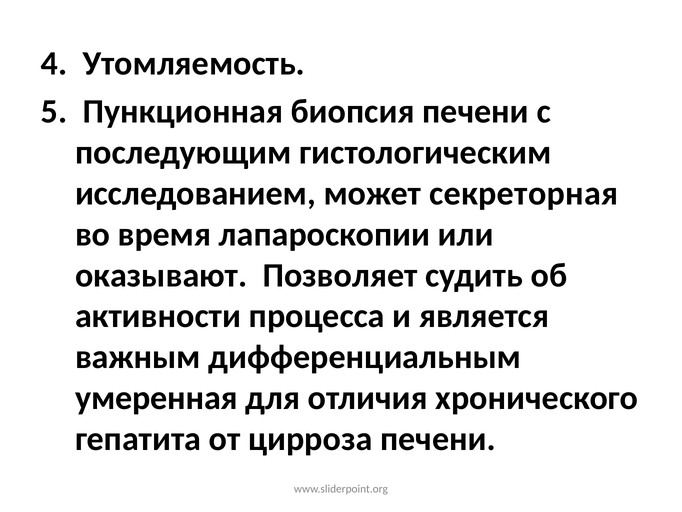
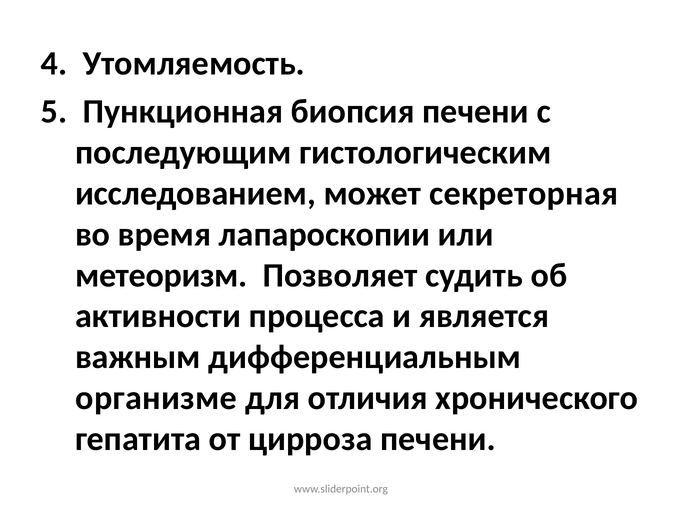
оказывают: оказывают -> метеоризм
умеренная: умеренная -> организме
